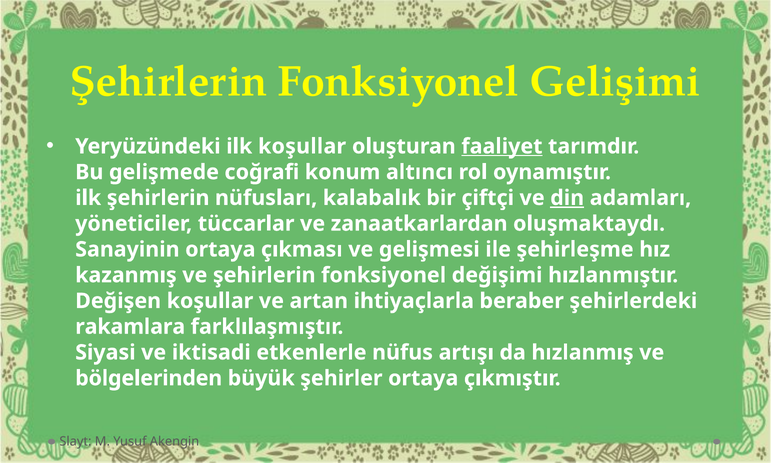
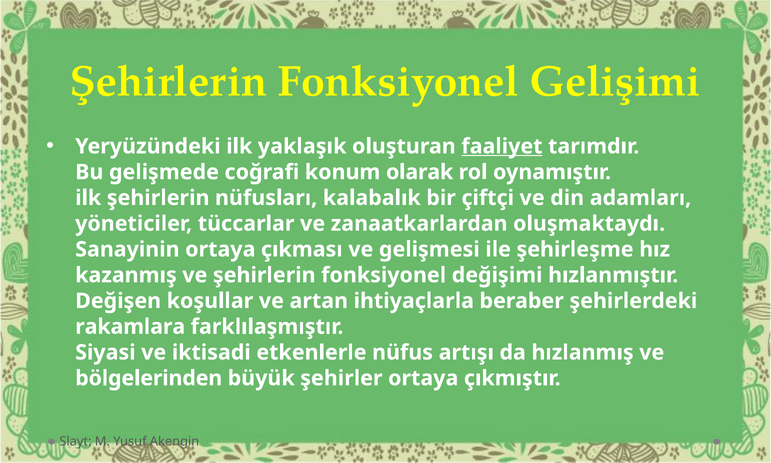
ilk koşullar: koşullar -> yaklaşık
altıncı: altıncı -> olarak
din underline: present -> none
